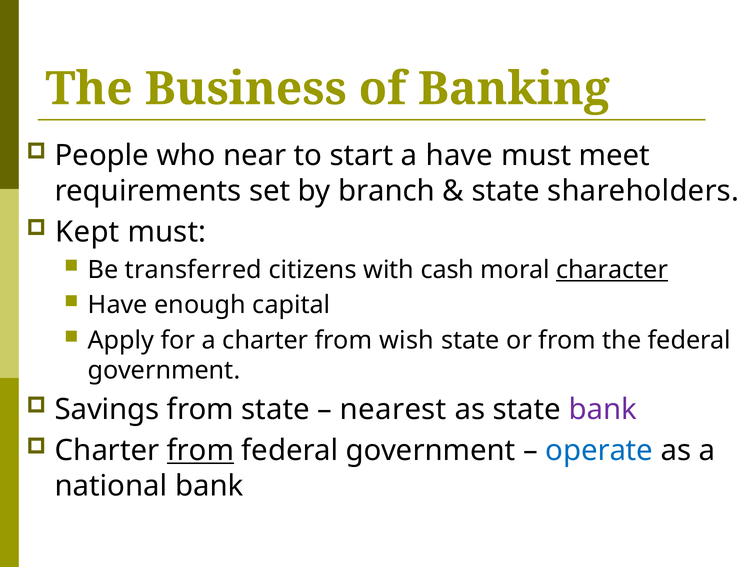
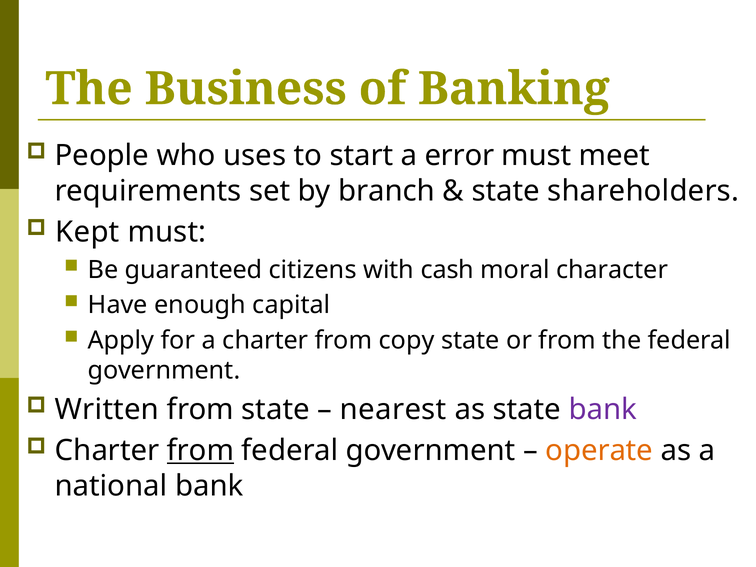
near: near -> uses
a have: have -> error
transferred: transferred -> guaranteed
character underline: present -> none
wish: wish -> copy
Savings: Savings -> Written
operate colour: blue -> orange
